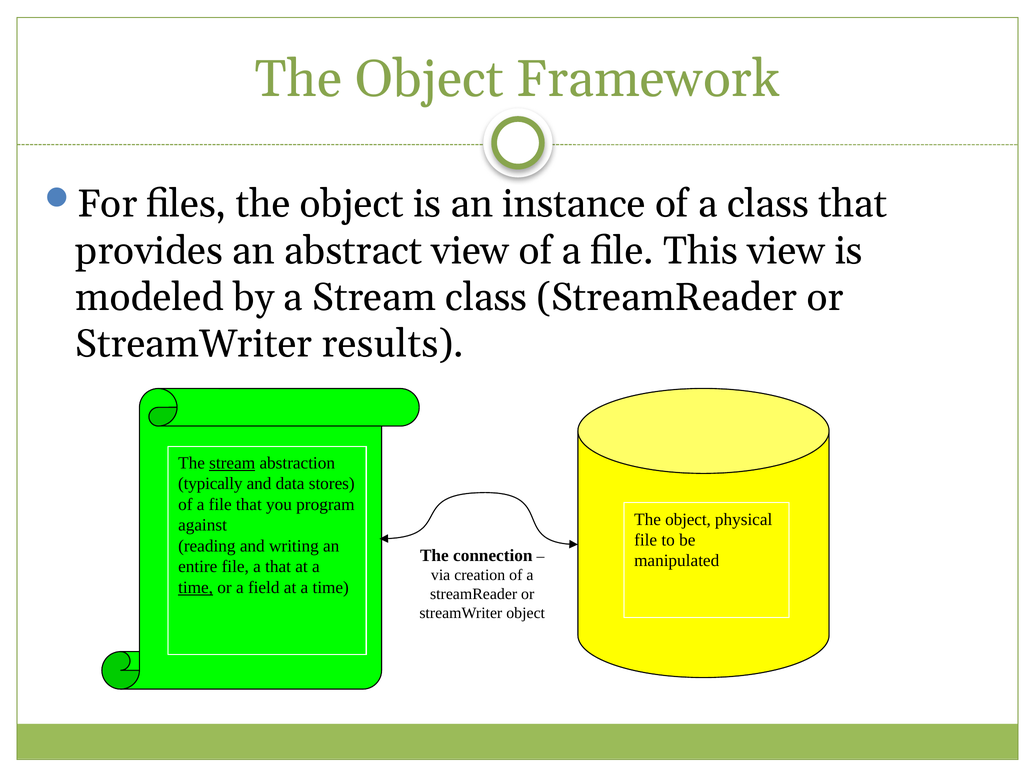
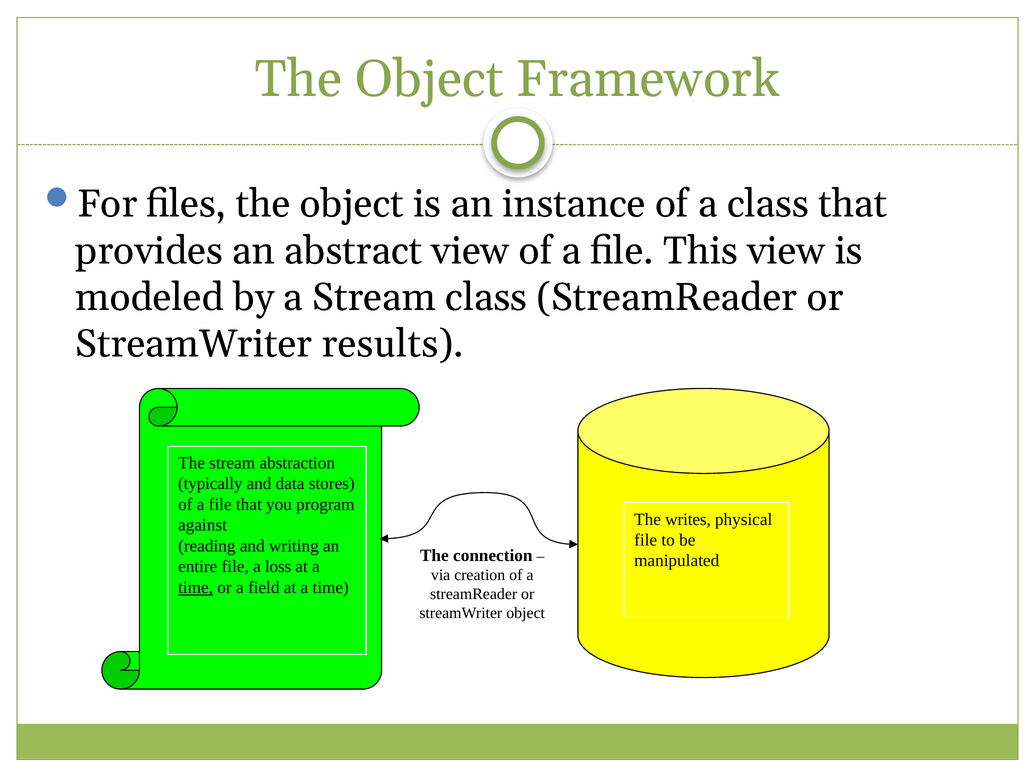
stream at (232, 463) underline: present -> none
object at (688, 519): object -> writes
a that: that -> loss
